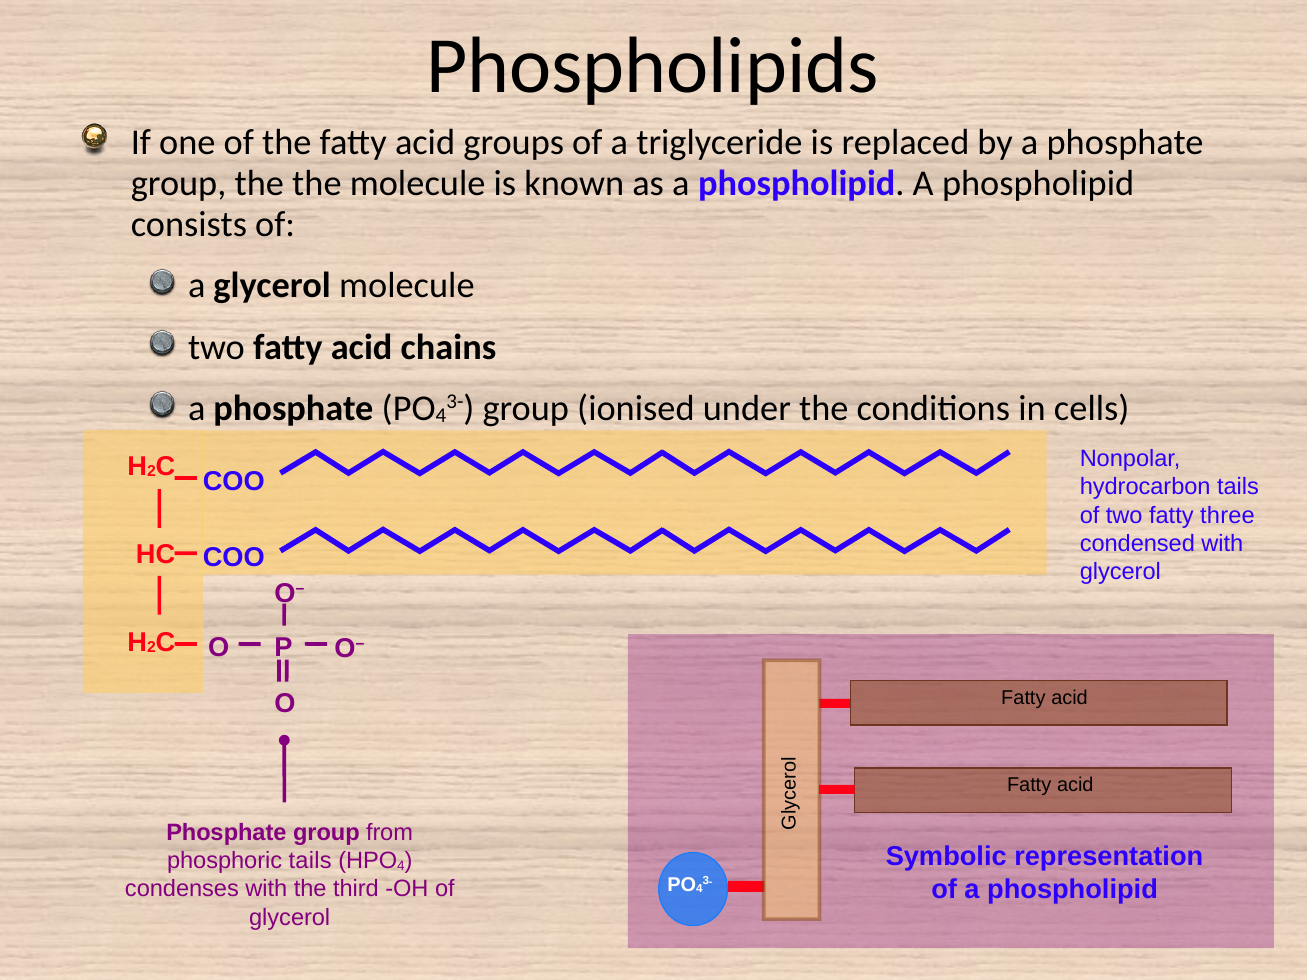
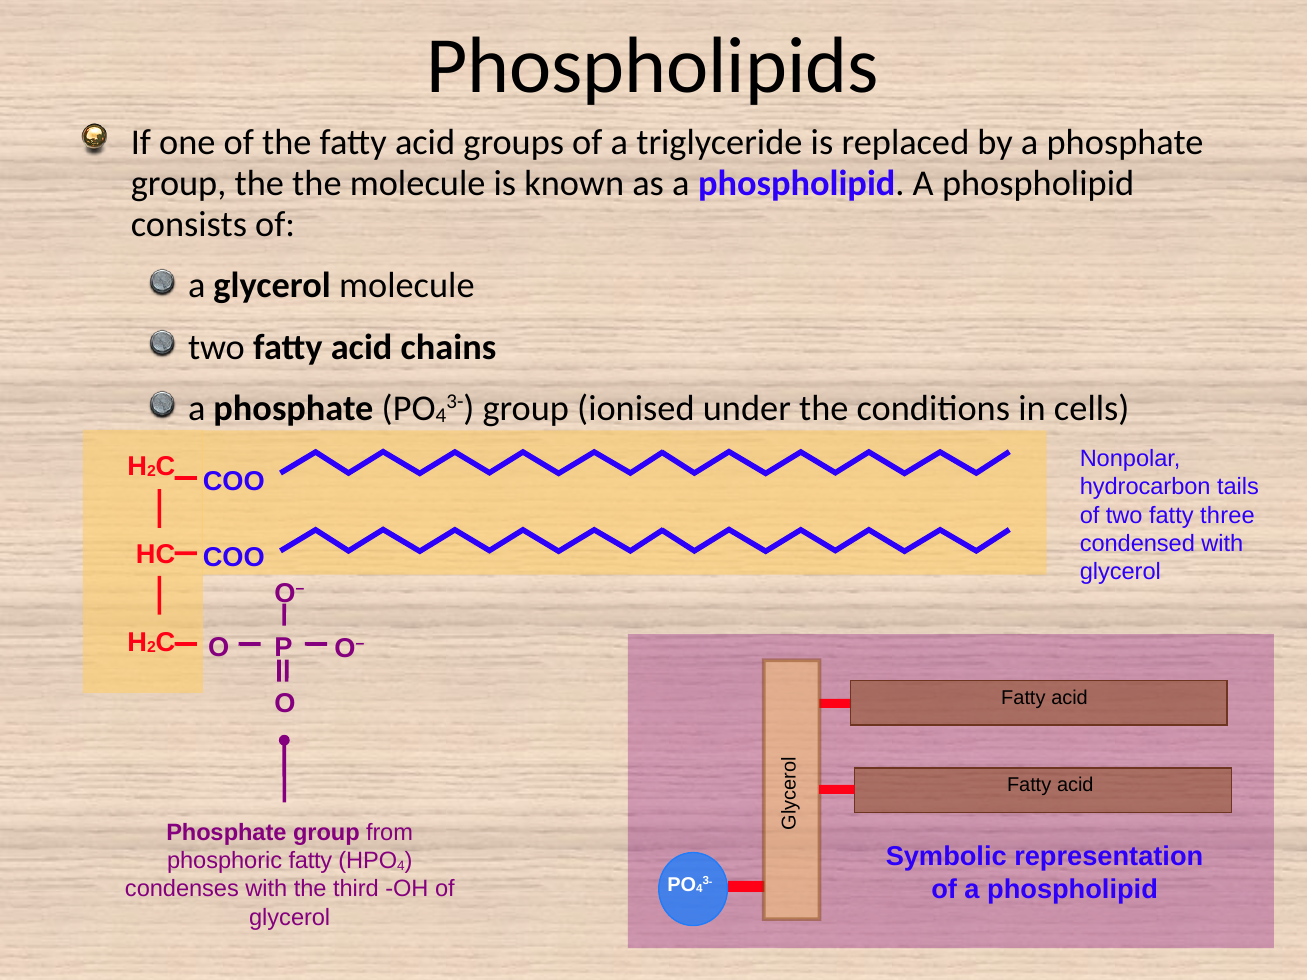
phosphoric tails: tails -> fatty
